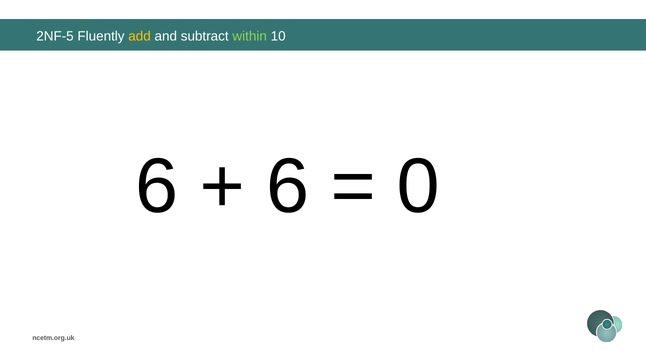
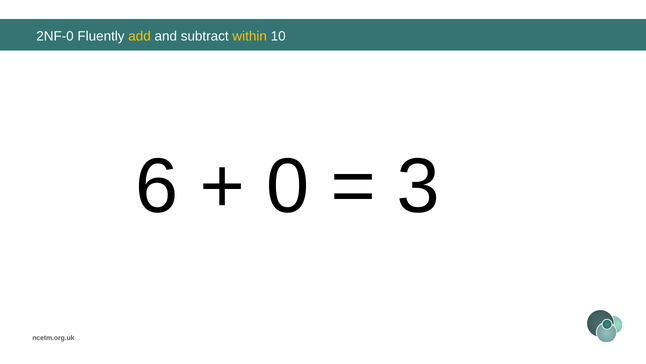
2NF-5: 2NF-5 -> 2NF-0
within colour: light green -> yellow
6 at (288, 186): 6 -> 0
0: 0 -> 3
